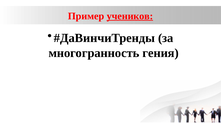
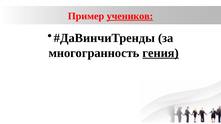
гения underline: none -> present
